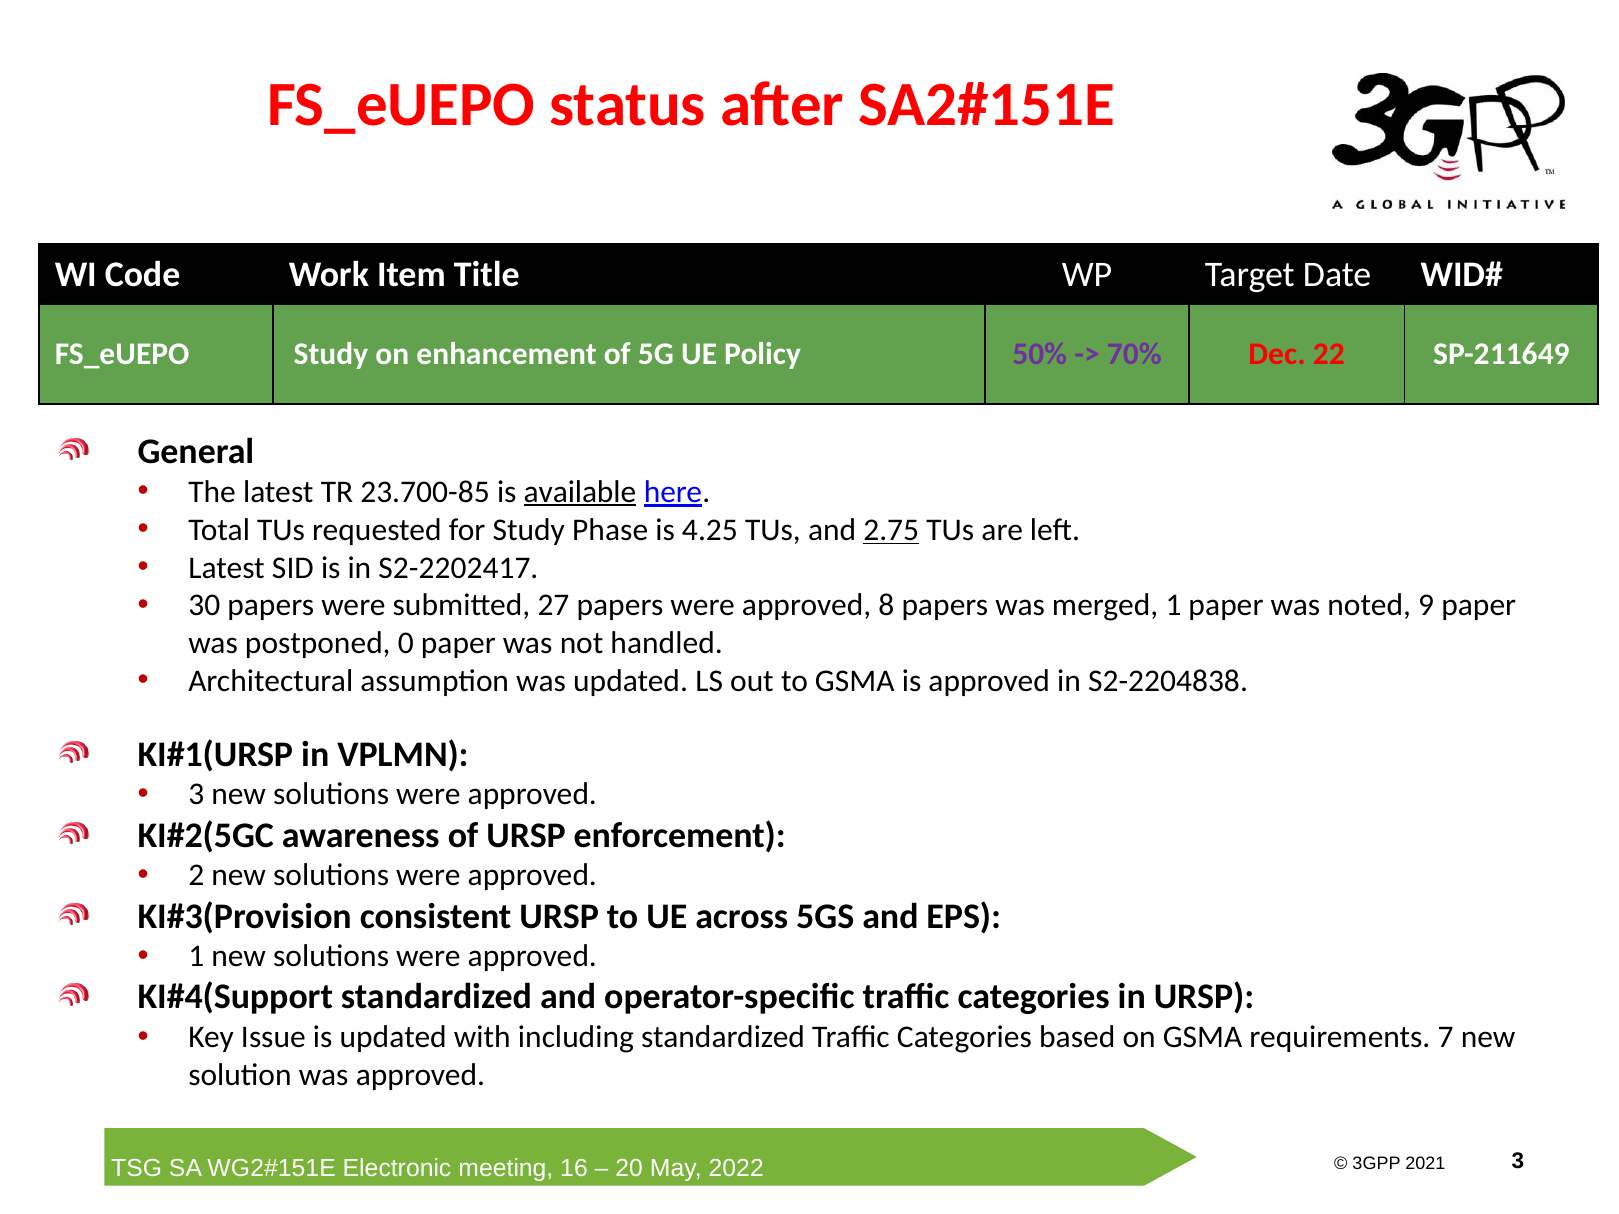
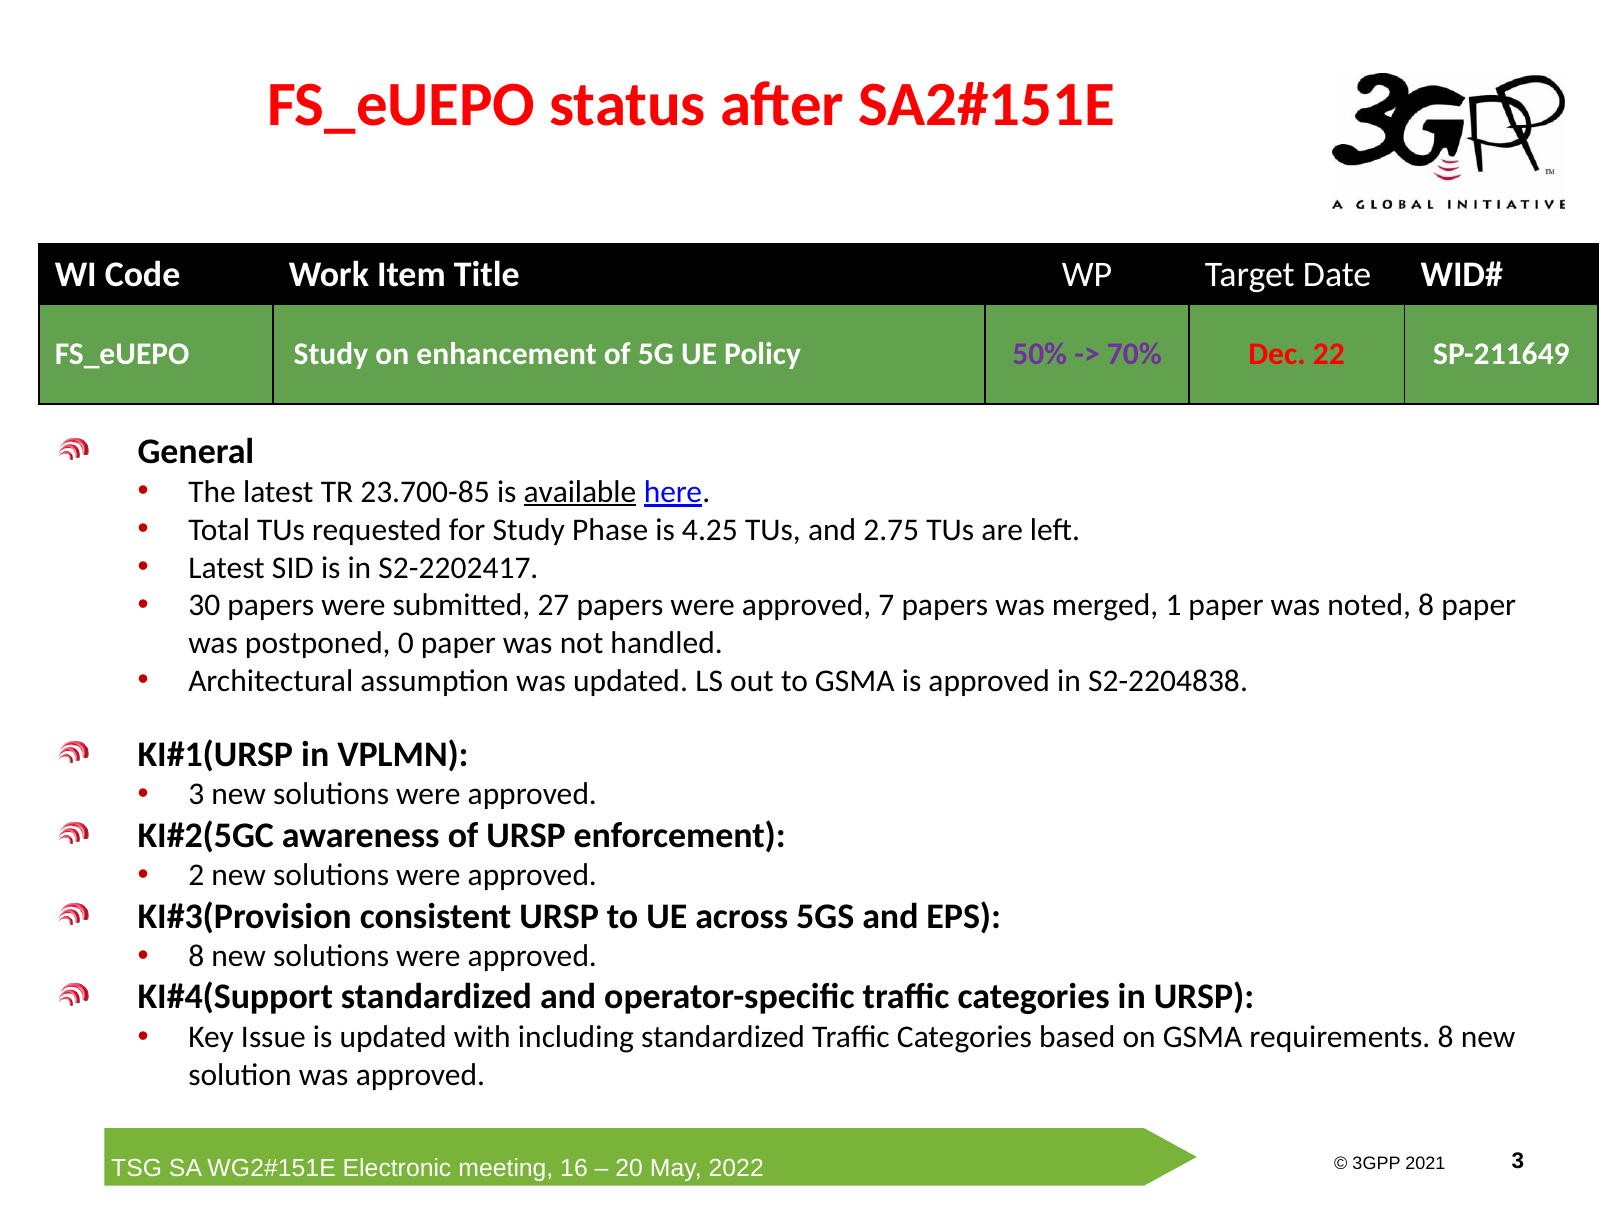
2.75 underline: present -> none
8: 8 -> 7
noted 9: 9 -> 8
1 at (196, 957): 1 -> 8
requirements 7: 7 -> 8
